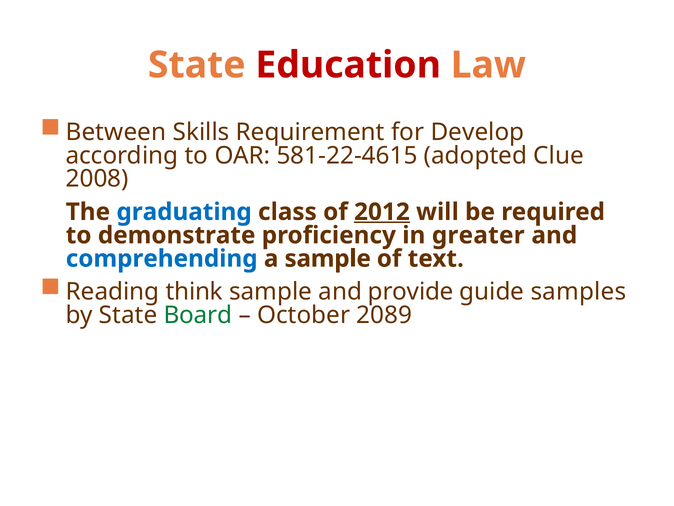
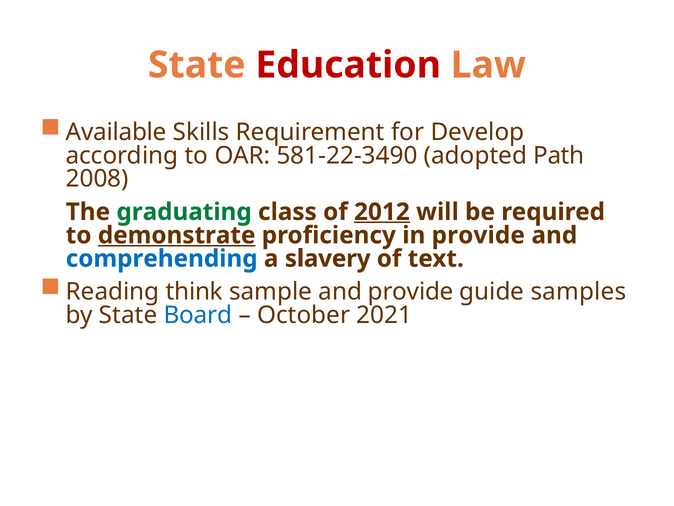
Between: Between -> Available
581-22-4615: 581-22-4615 -> 581-22-3490
Clue: Clue -> Path
graduating colour: blue -> green
demonstrate underline: none -> present
in greater: greater -> provide
a sample: sample -> slavery
Board colour: green -> blue
2089: 2089 -> 2021
